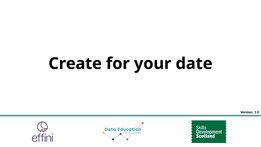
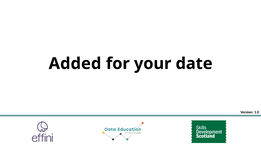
Create: Create -> Added
